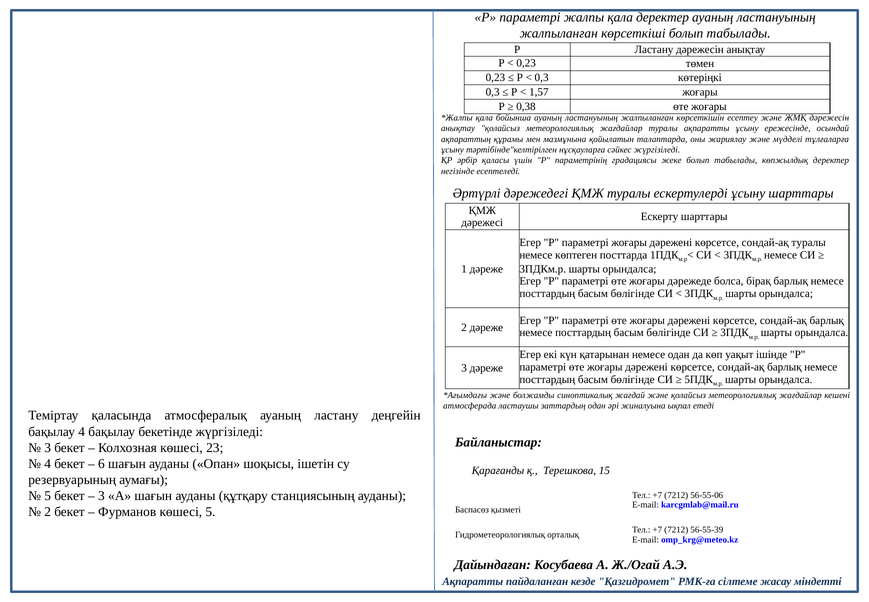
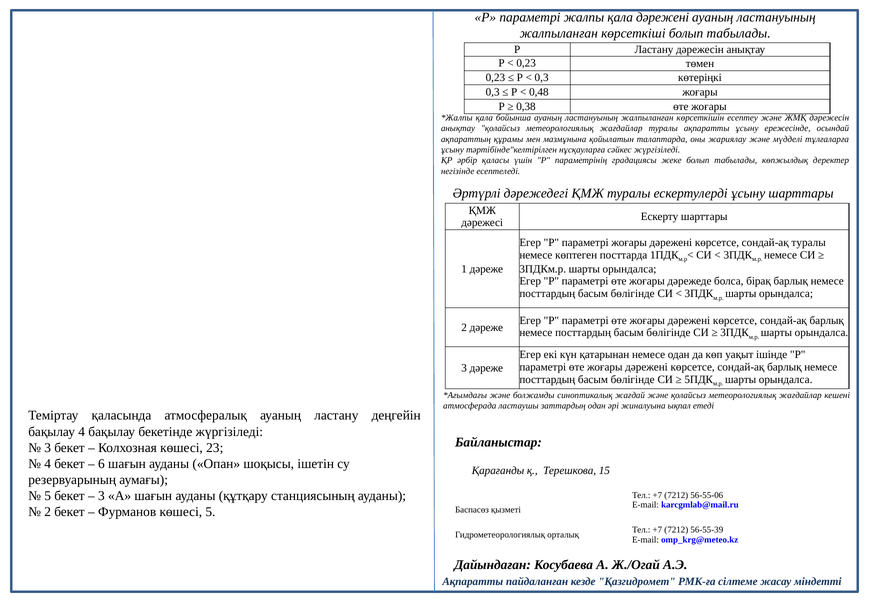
қала деректер: деректер -> дәрежені
1,57: 1,57 -> 0,48
